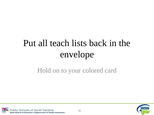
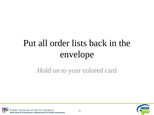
teach: teach -> order
